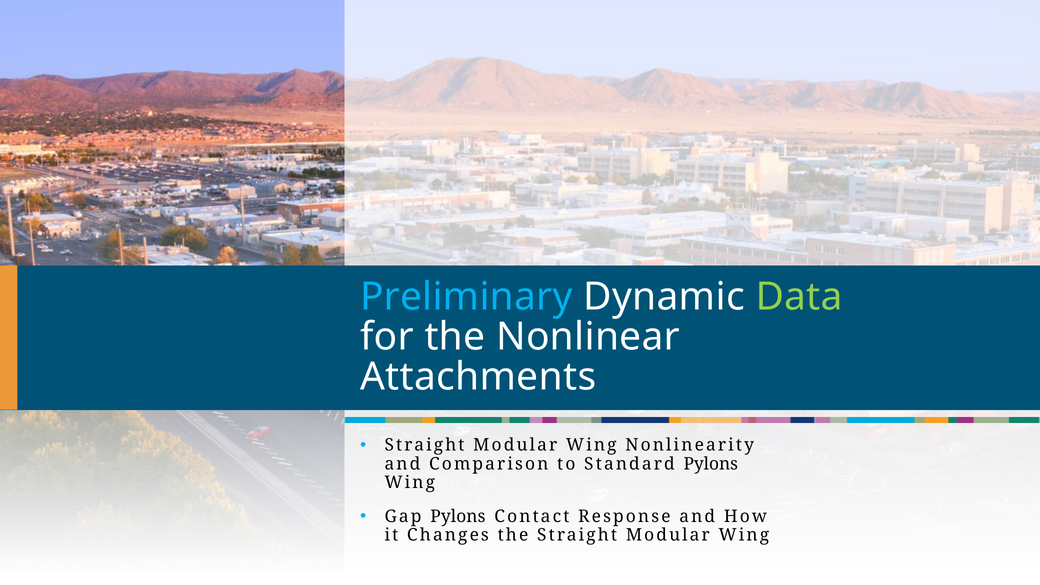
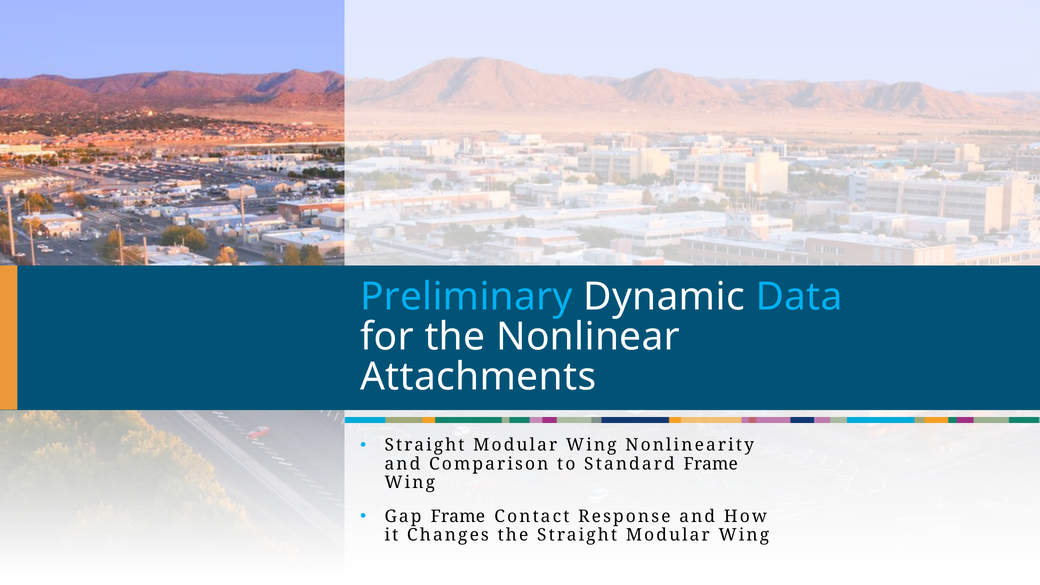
Data colour: light green -> light blue
Standard Pylons: Pylons -> Frame
Gap Pylons: Pylons -> Frame
